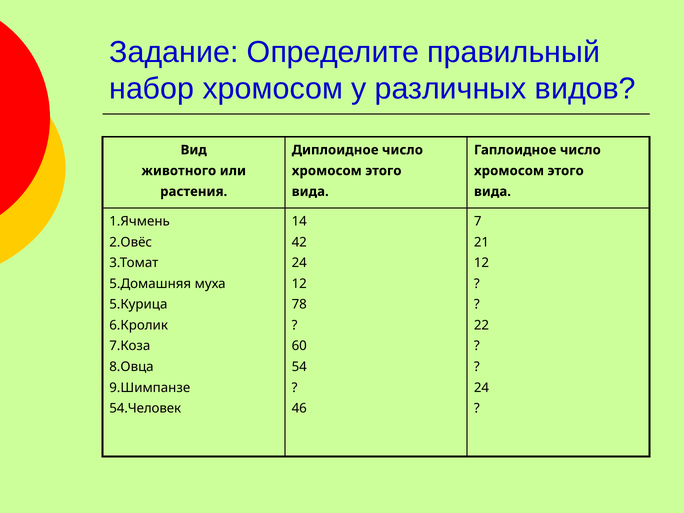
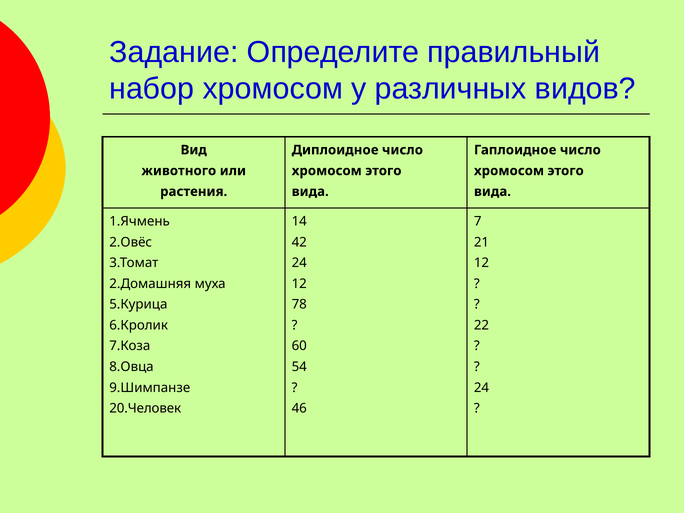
5.Домашняя: 5.Домашняя -> 2.Домашняя
54.Человек: 54.Человек -> 20.Человек
